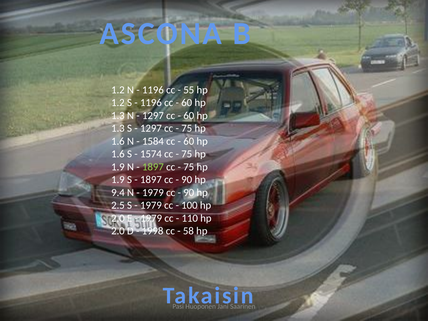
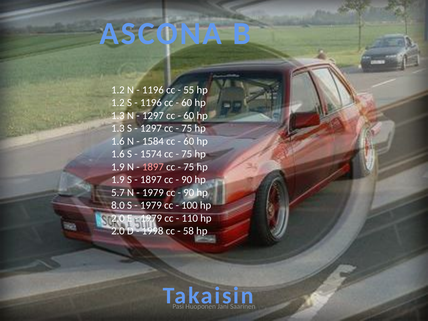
1897 at (153, 167) colour: light green -> pink
9.4: 9.4 -> 5.7
2.5: 2.5 -> 8.0
